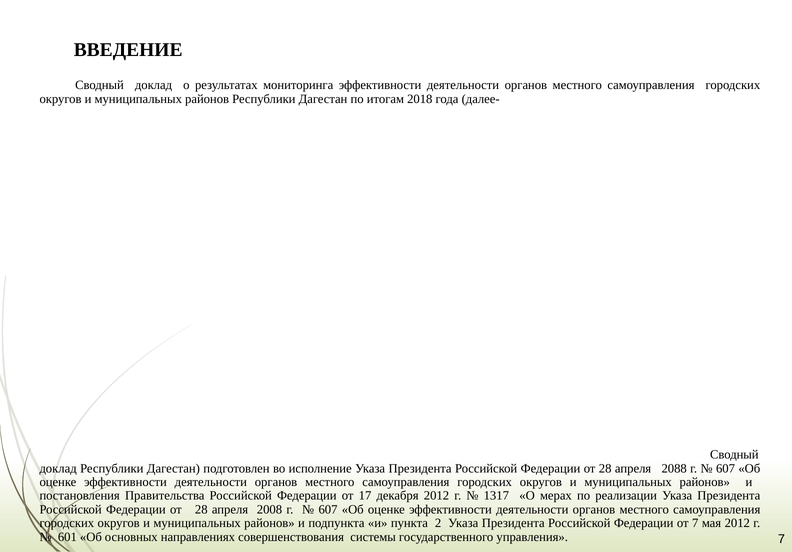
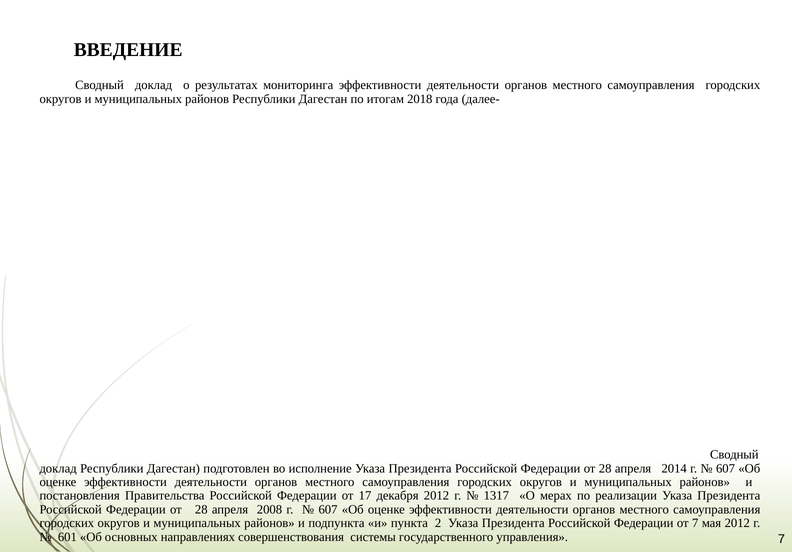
2088: 2088 -> 2014
